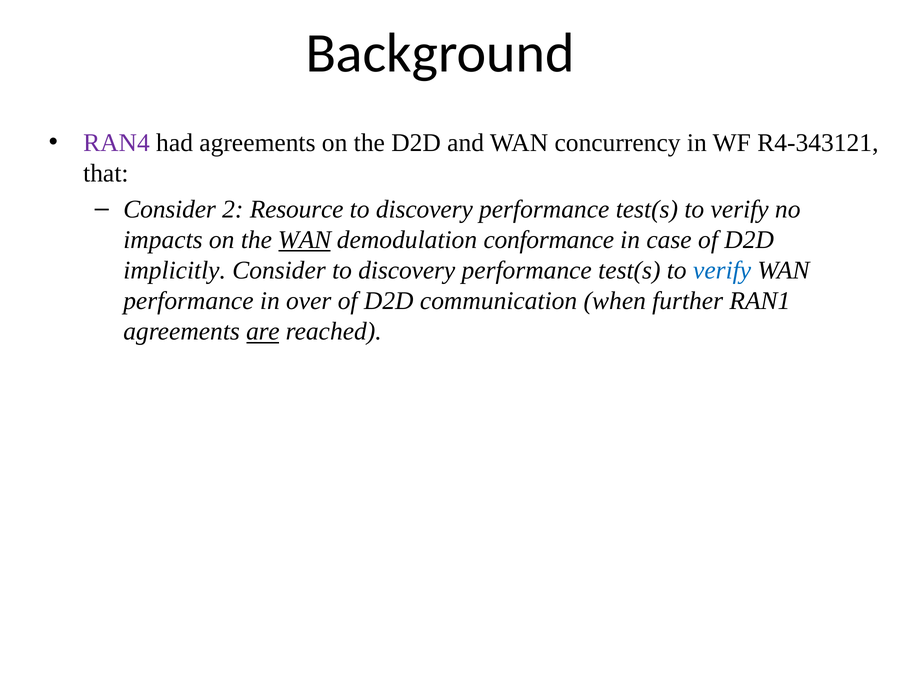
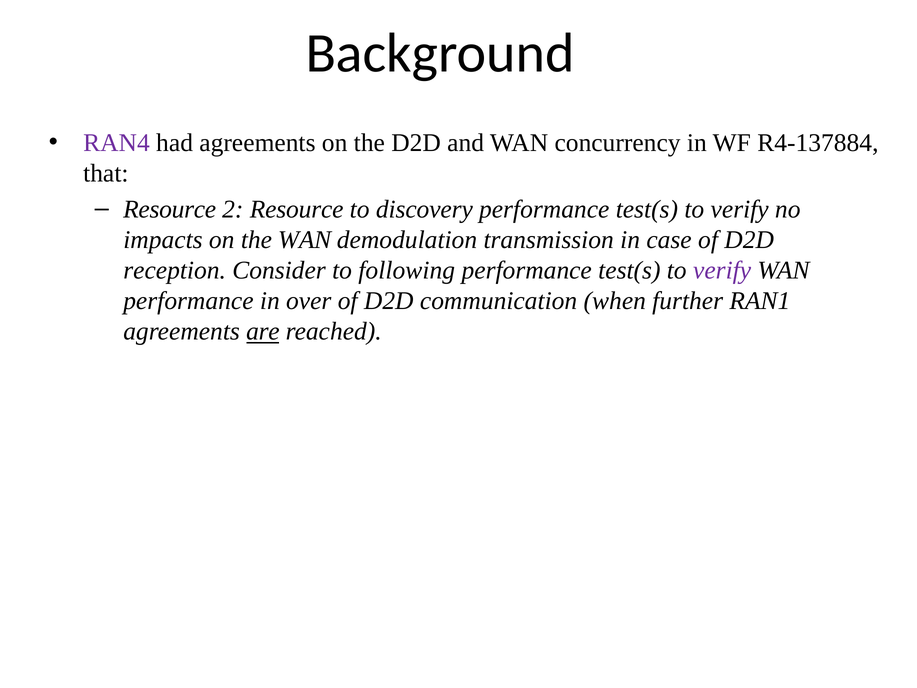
R4-343121: R4-343121 -> R4-137884
Consider at (170, 209): Consider -> Resource
WAN at (305, 240) underline: present -> none
conformance: conformance -> transmission
implicitly: implicitly -> reception
Consider to discovery: discovery -> following
verify at (722, 270) colour: blue -> purple
